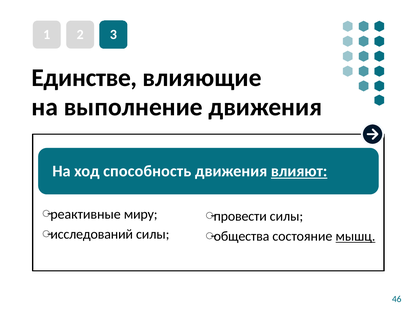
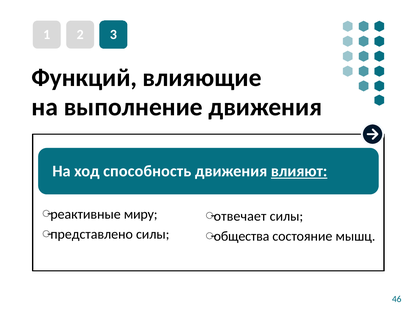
Единстве: Единстве -> Функций
провести: провести -> отвечает
исследований: исследований -> представлено
мышц underline: present -> none
